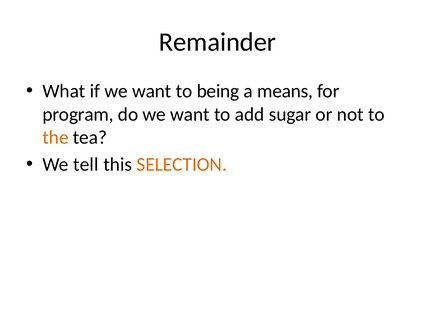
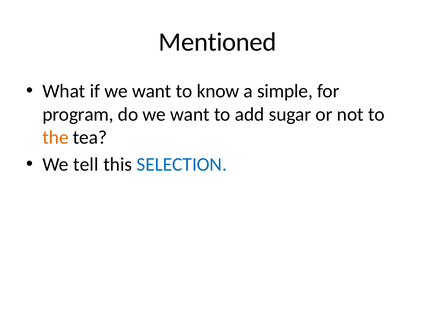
Remainder: Remainder -> Mentioned
being: being -> know
means: means -> simple
SELECTION colour: orange -> blue
